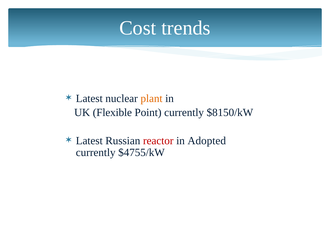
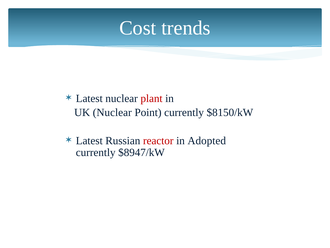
plant colour: orange -> red
UK Flexible: Flexible -> Nuclear
$4755/kW: $4755/kW -> $8947/kW
